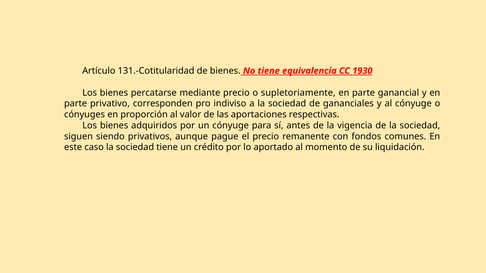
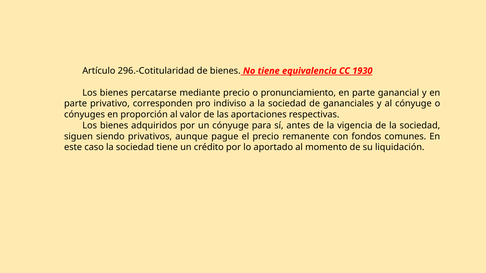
131.-Cotitularidad: 131.-Cotitularidad -> 296.-Cotitularidad
supletoriamente: supletoriamente -> pronunciamiento
